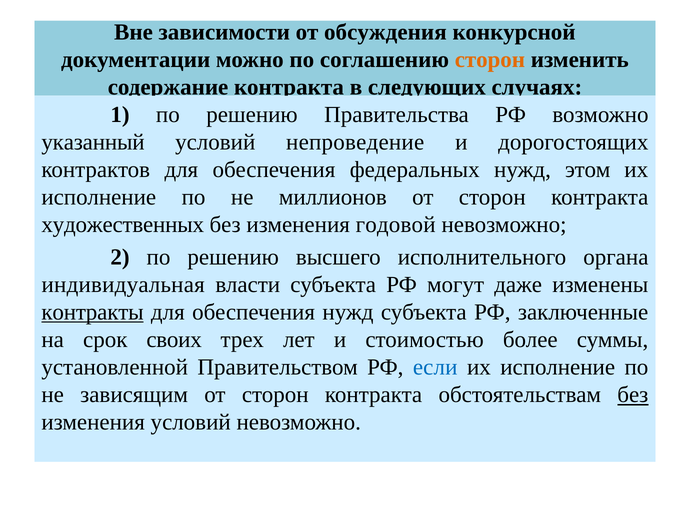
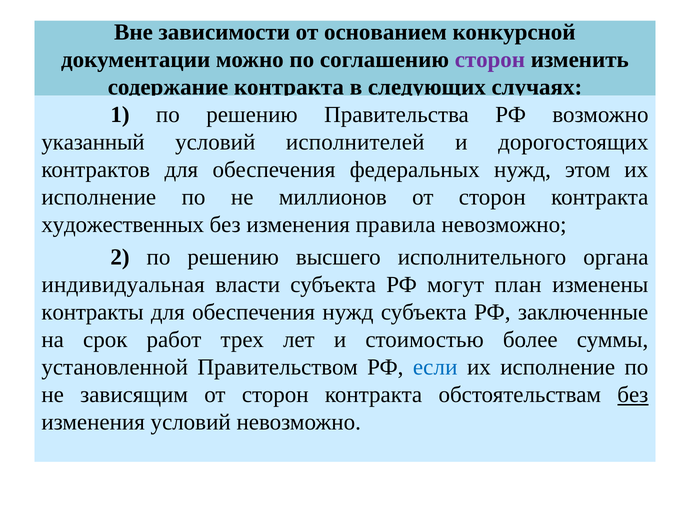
обсуждения: обсуждения -> основанием
сторон at (490, 60) colour: orange -> purple
непроведение: непроведение -> исполнителей
годовой: годовой -> правила
даже: даже -> план
контракты underline: present -> none
своих: своих -> работ
